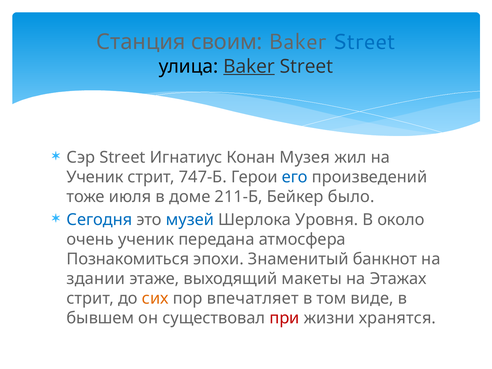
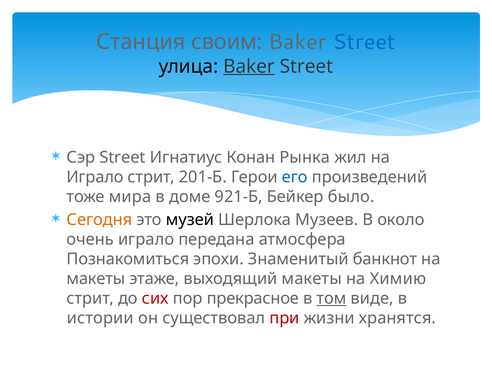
Музея: Музея -> Рынка
Ученик at (95, 177): Ученик -> Играло
747-Б: 747-Б -> 201-Б
июля: июля -> мира
211-Б: 211-Б -> 921-Б
Сегодня colour: blue -> orange
музей colour: blue -> black
Уровня: Уровня -> Музеев
очень ученик: ученик -> играло
здании at (96, 279): здании -> макеты
Этажах: Этажах -> Химию
сих colour: orange -> red
впечатляет: впечатляет -> прекрасное
том underline: none -> present
бывшем: бывшем -> истории
